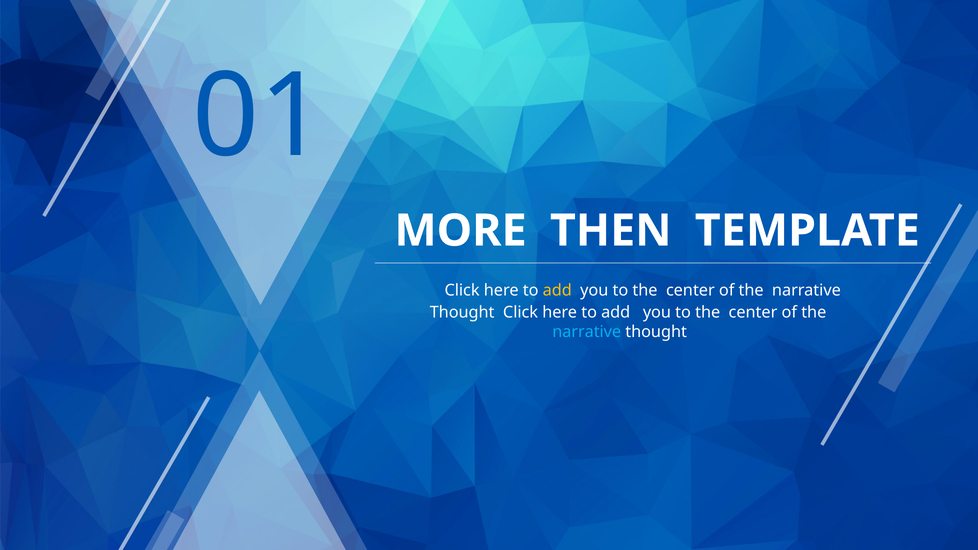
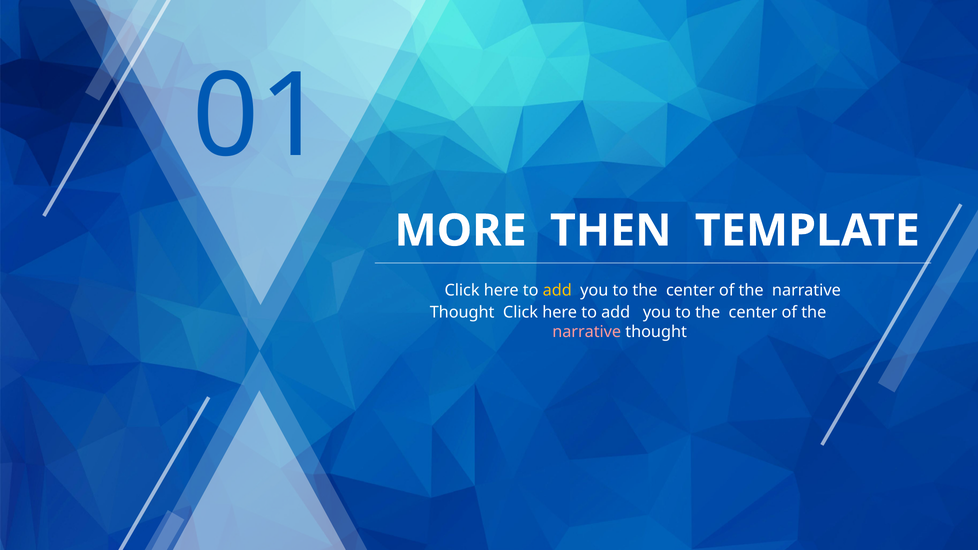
narrative at (587, 332) colour: light blue -> pink
